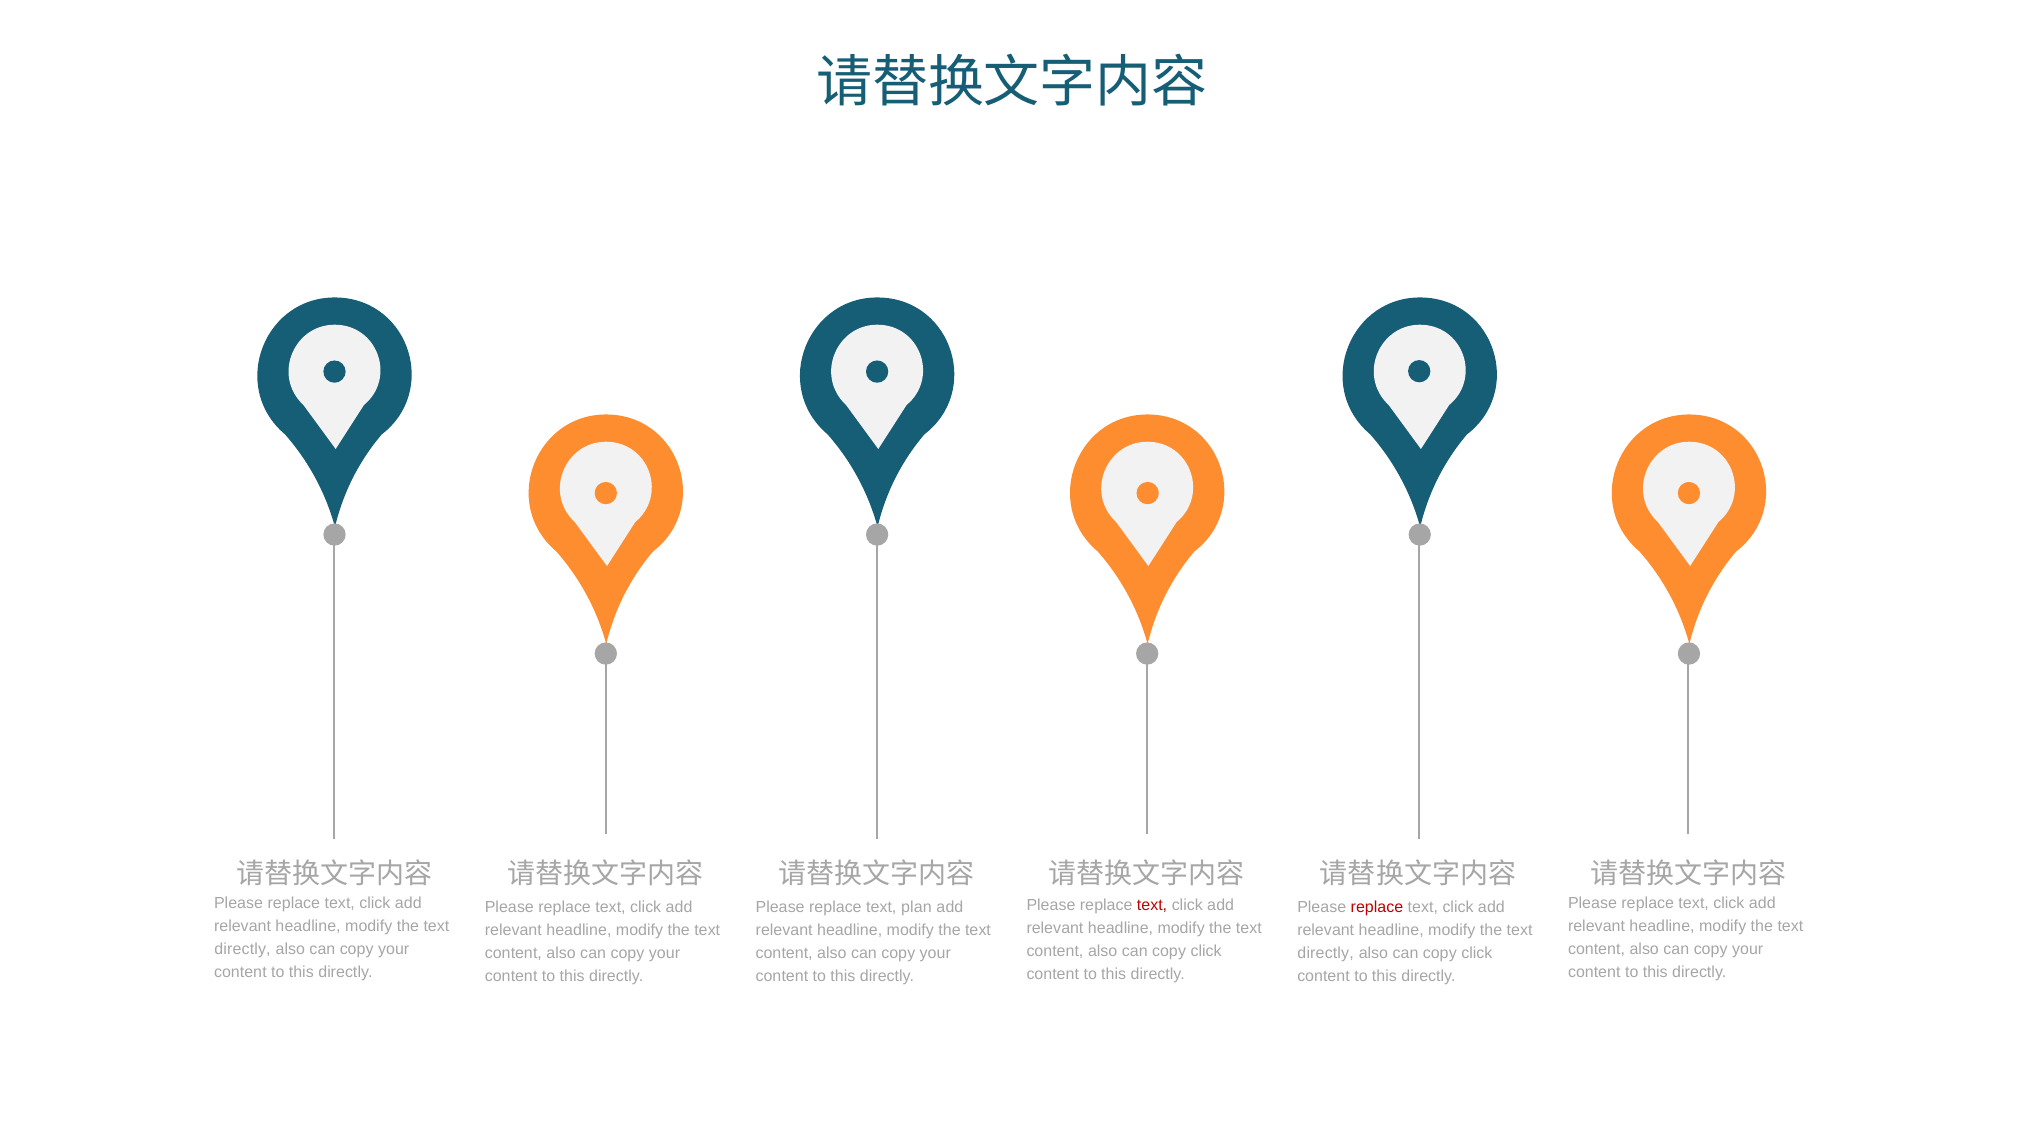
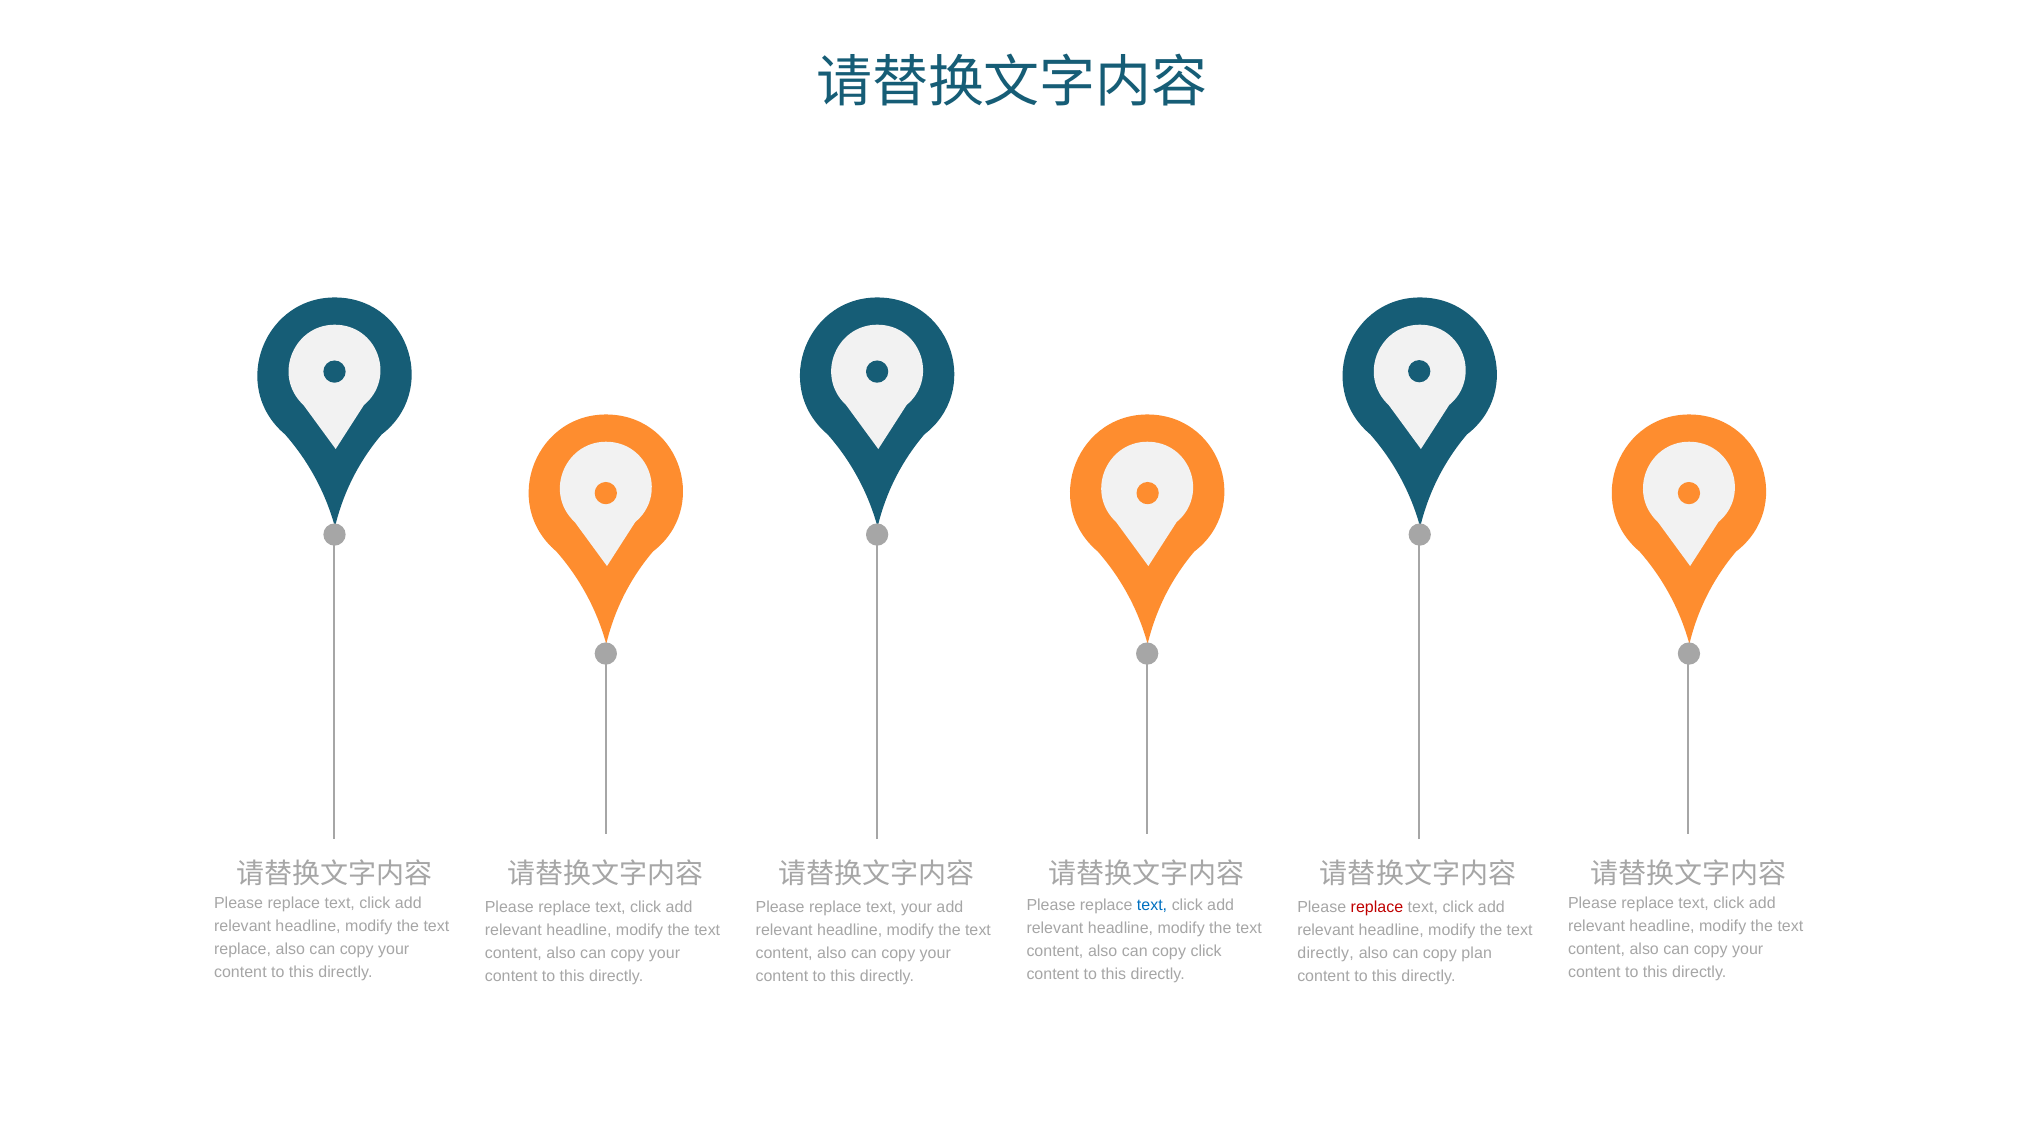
text at (1152, 906) colour: red -> blue
text plan: plan -> your
directly at (242, 949): directly -> replace
click at (1477, 954): click -> plan
